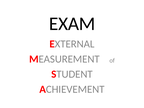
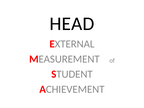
EXAM: EXAM -> HEAD
